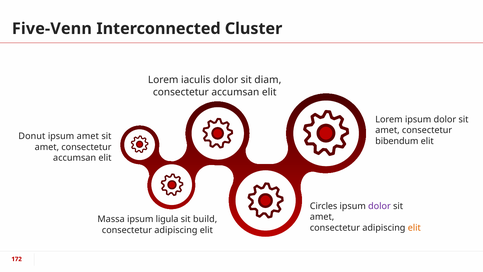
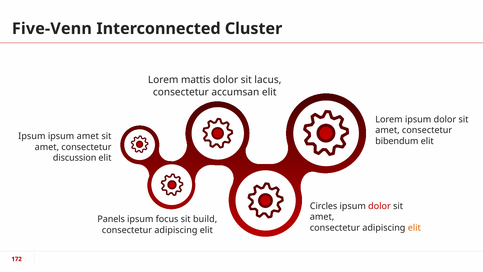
iaculis: iaculis -> mattis
diam: diam -> lacus
Donut at (32, 136): Donut -> Ipsum
accumsan at (75, 158): accumsan -> discussion
dolor at (379, 206) colour: purple -> red
Massa: Massa -> Panels
ligula: ligula -> focus
